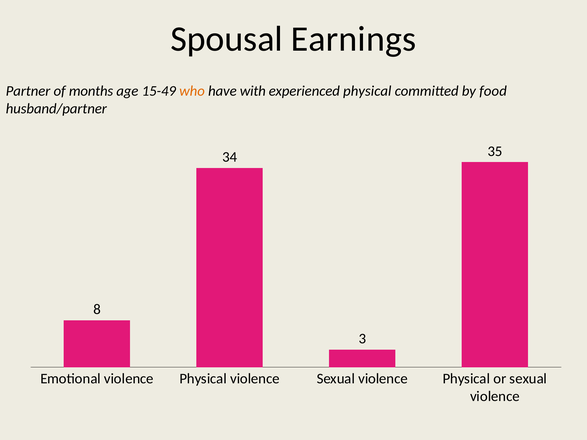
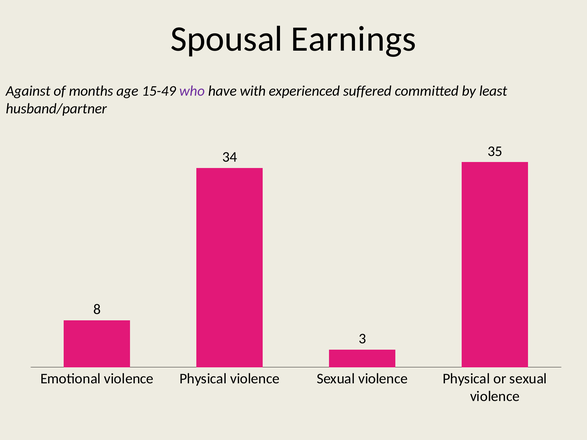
Partner: Partner -> Against
who colour: orange -> purple
experienced physical: physical -> suffered
food: food -> least
